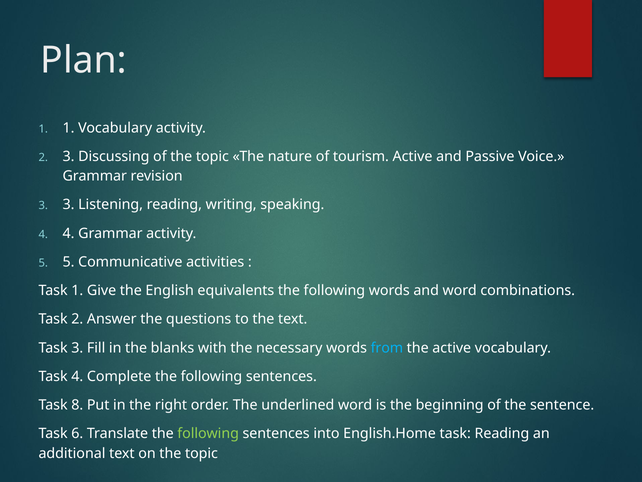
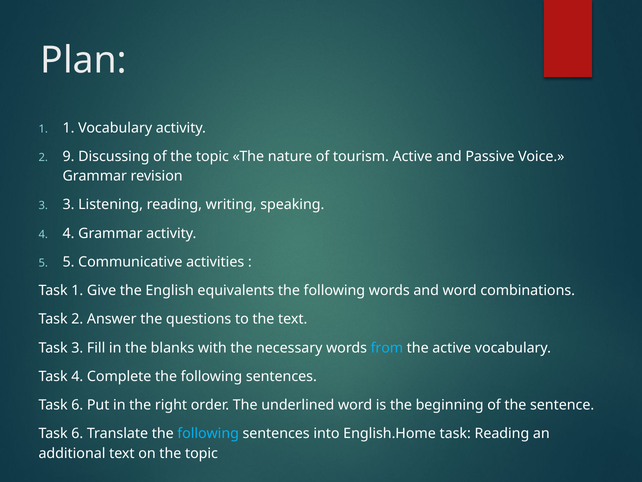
2 3: 3 -> 9
8 at (77, 405): 8 -> 6
following at (208, 433) colour: light green -> light blue
